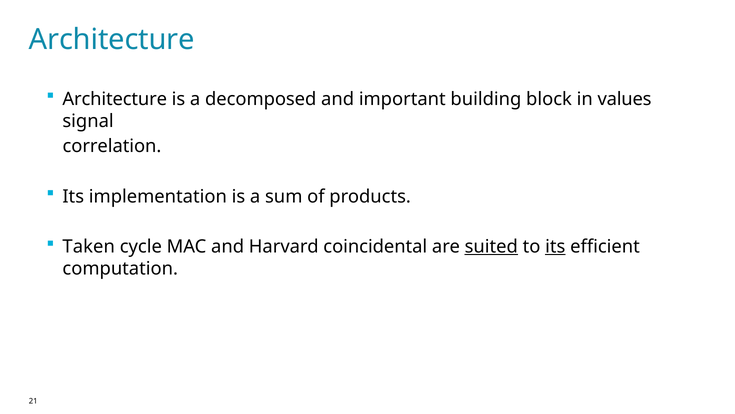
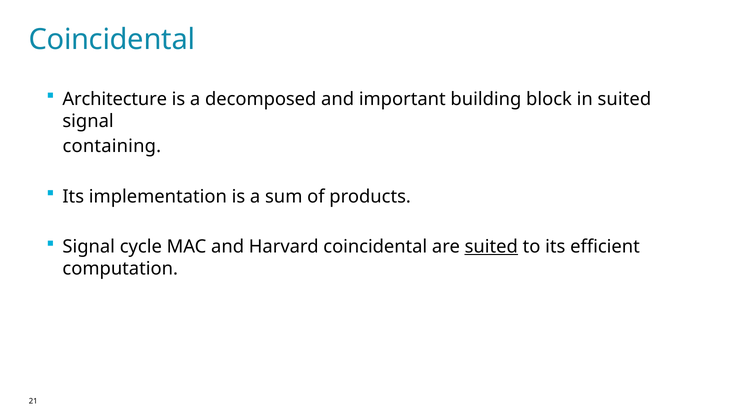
Architecture at (112, 40): Architecture -> Coincidental
in values: values -> suited
correlation: correlation -> containing
Taken at (89, 247): Taken -> Signal
its at (555, 247) underline: present -> none
